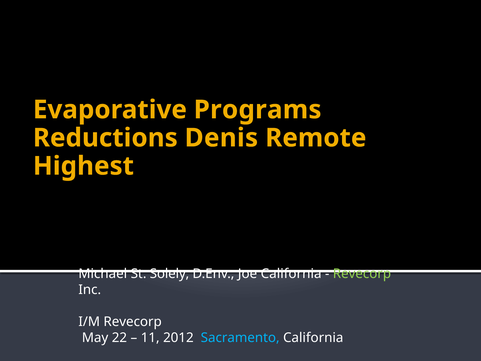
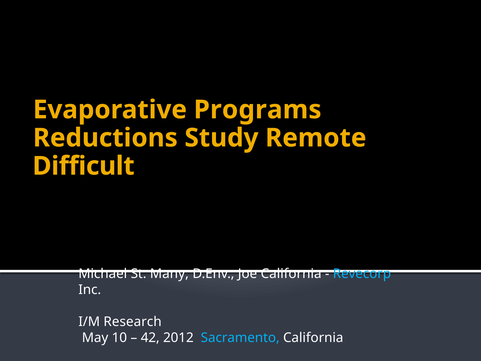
Denis: Denis -> Study
Highest: Highest -> Difficult
Solely: Solely -> Many
Revecorp at (362, 273) colour: light green -> light blue
I/M Revecorp: Revecorp -> Research
22: 22 -> 10
11: 11 -> 42
